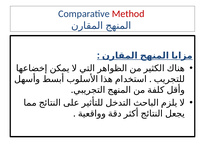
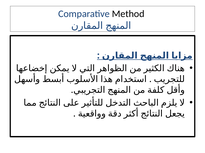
Method colour: red -> black
